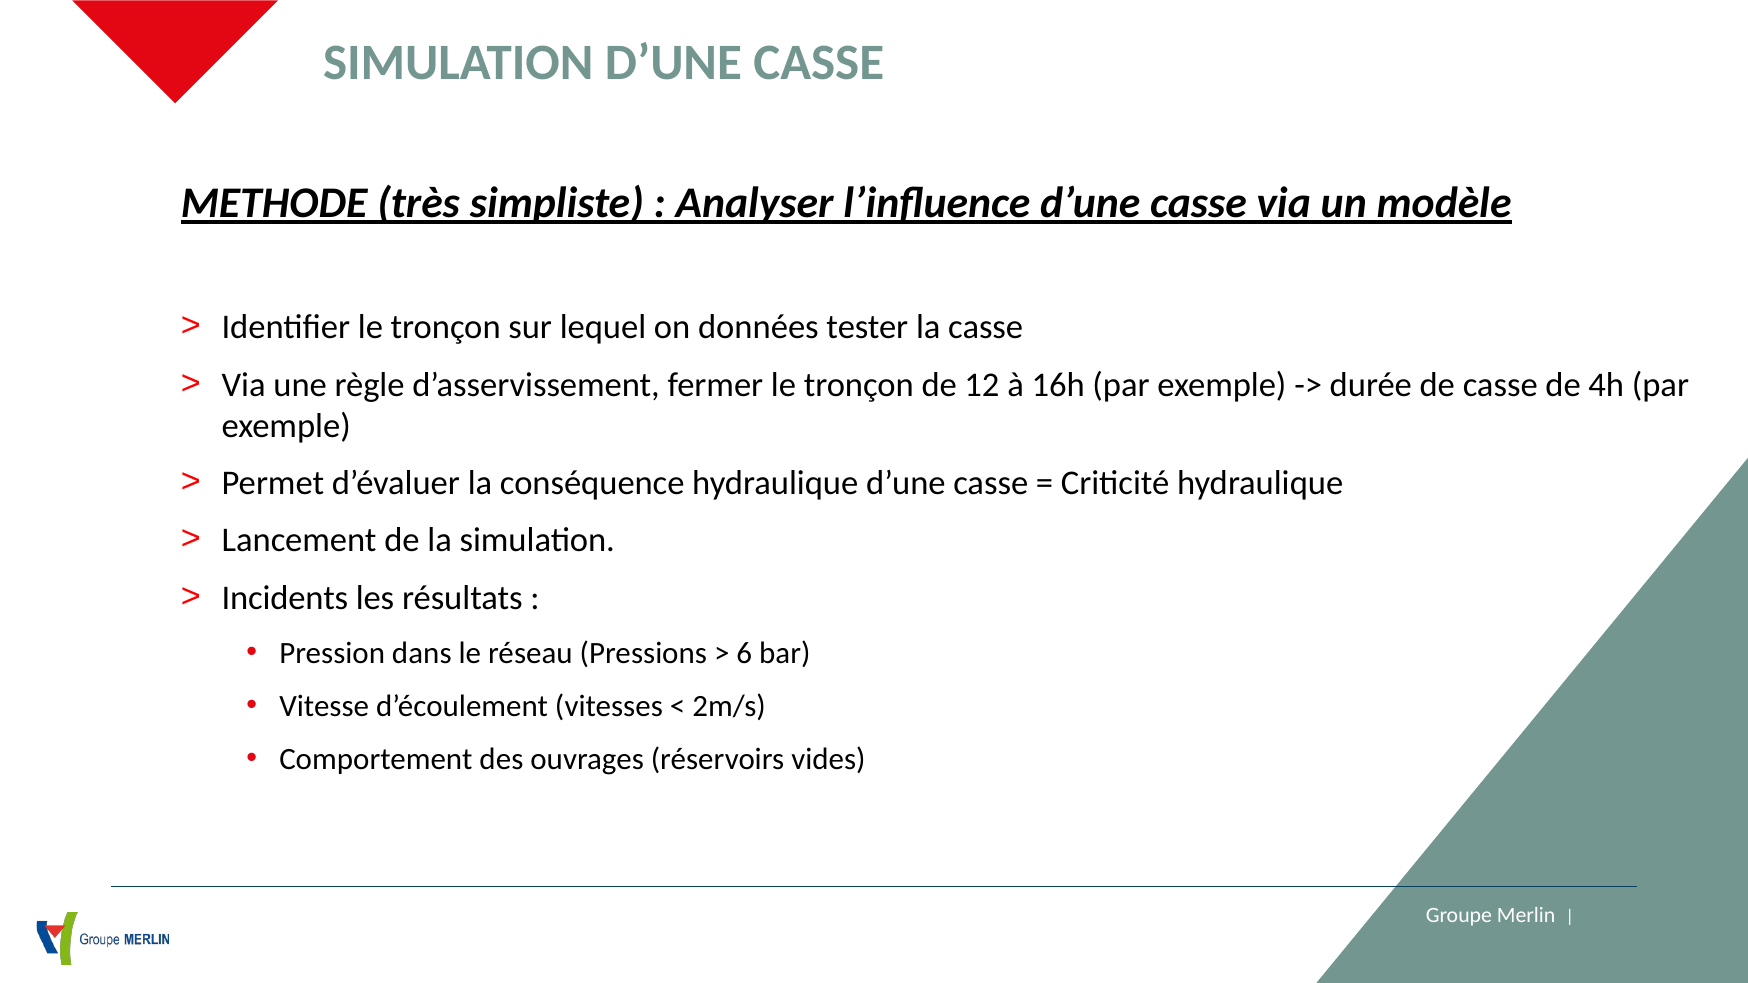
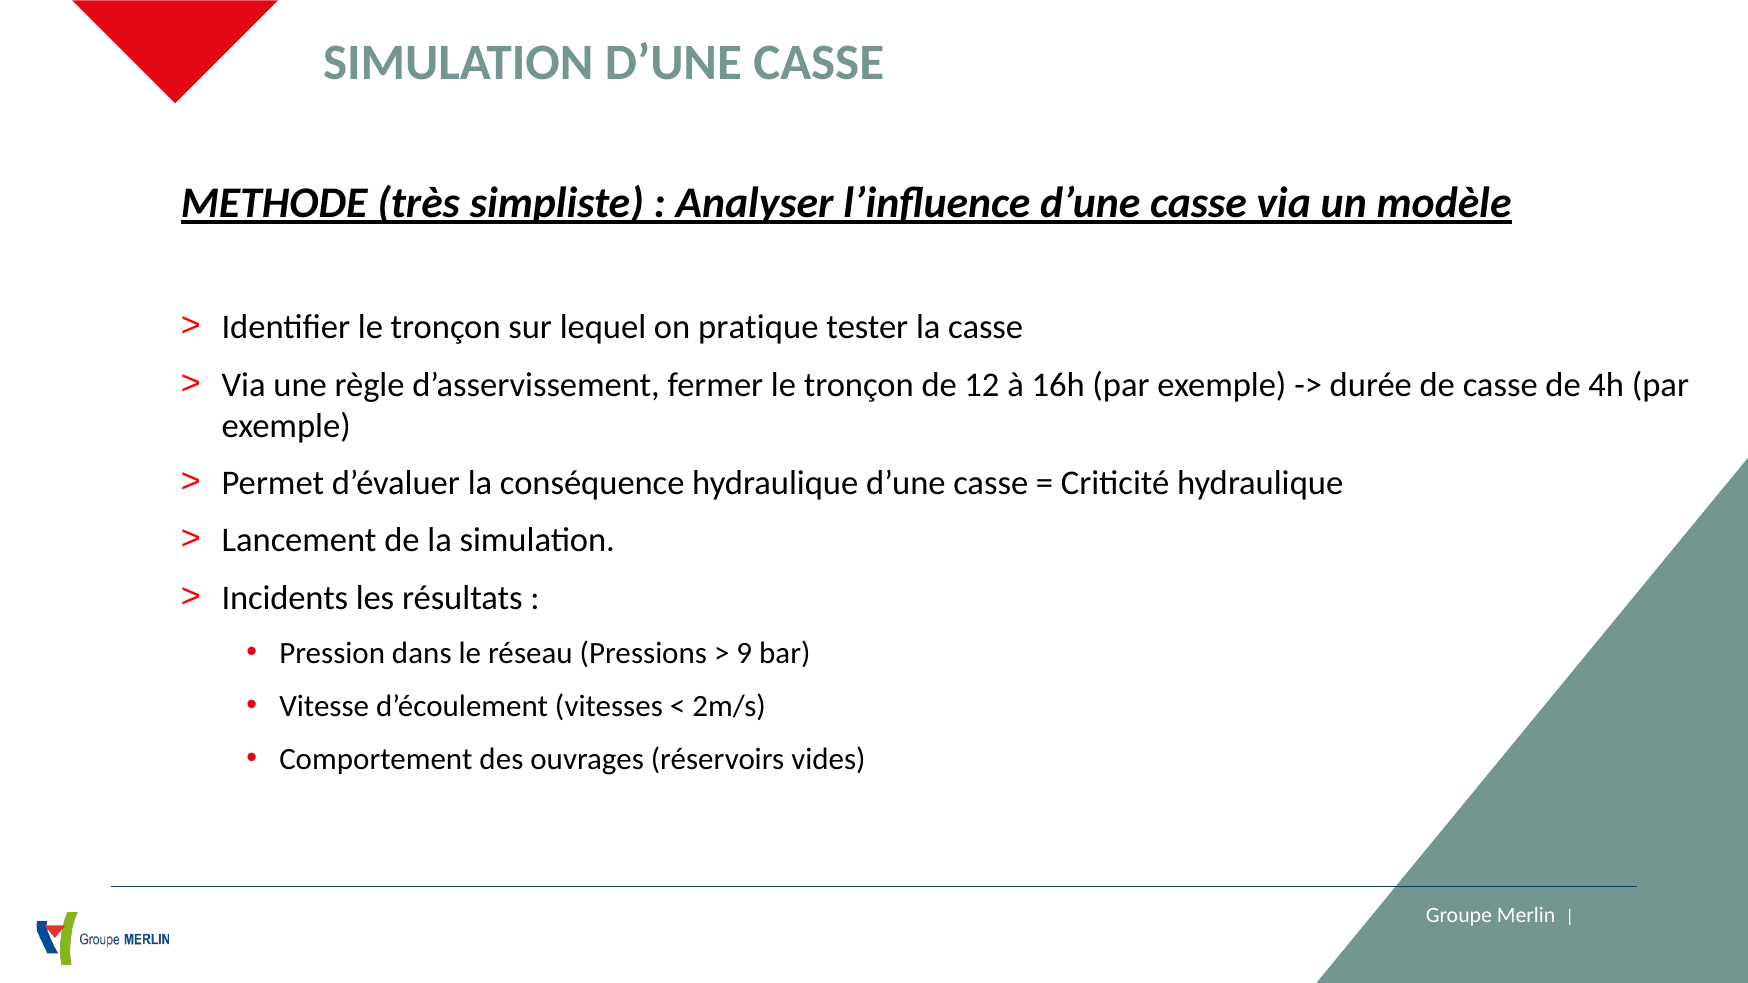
données: données -> pratique
6: 6 -> 9
